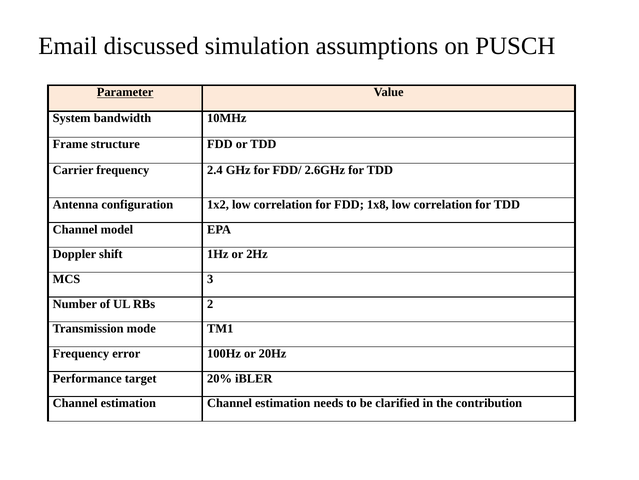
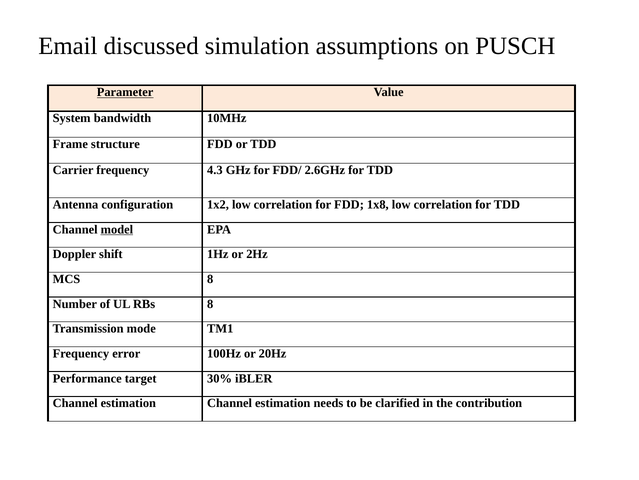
2.4: 2.4 -> 4.3
model underline: none -> present
MCS 3: 3 -> 8
RBs 2: 2 -> 8
20%: 20% -> 30%
